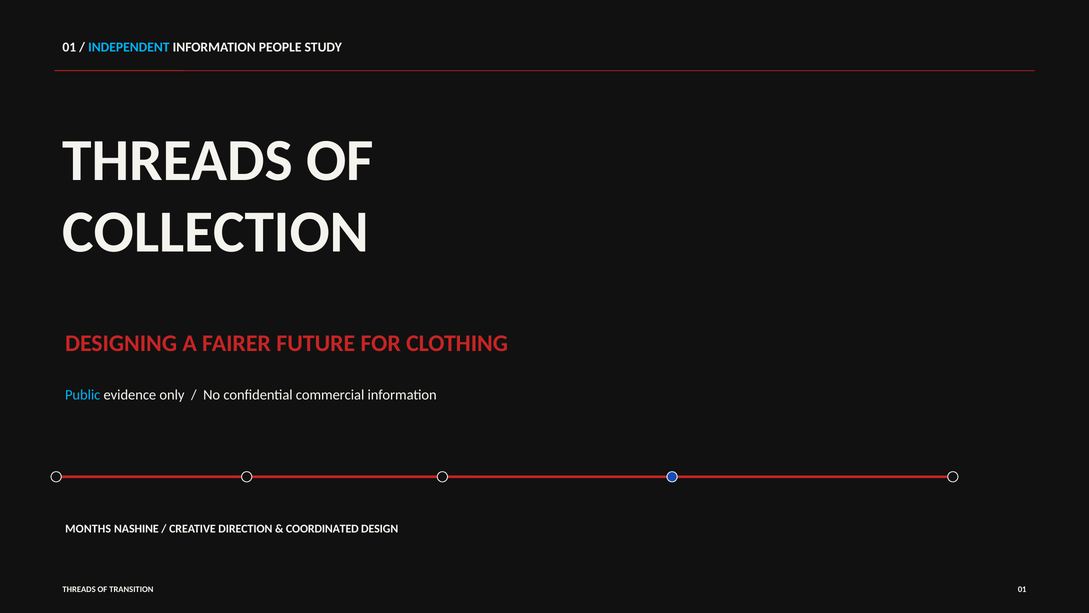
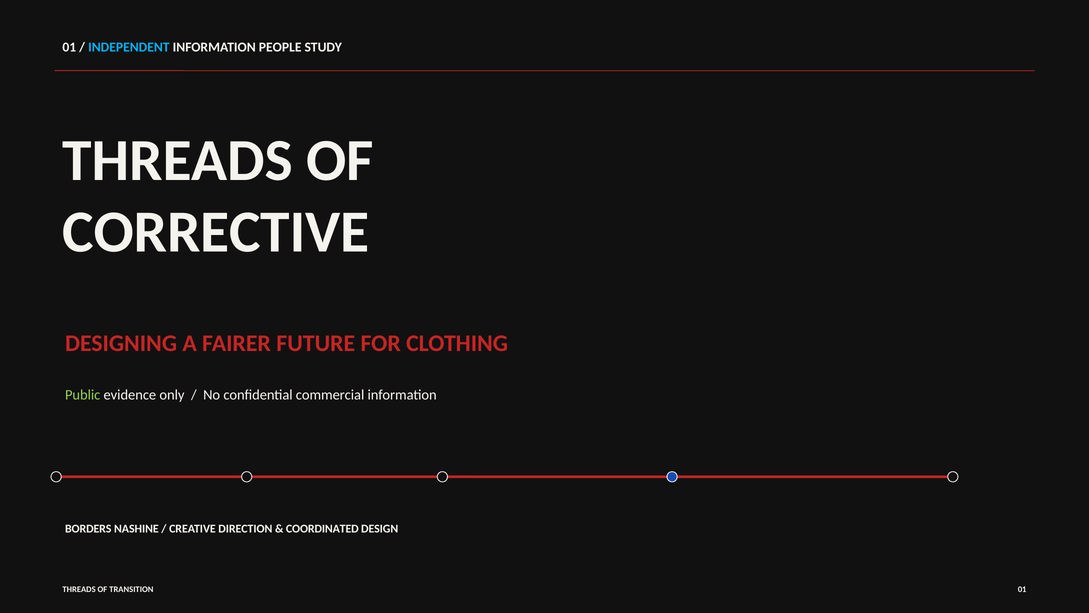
COLLECTION: COLLECTION -> CORRECTIVE
Public colour: light blue -> light green
MONTHS: MONTHS -> BORDERS
